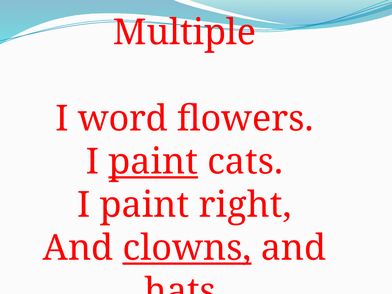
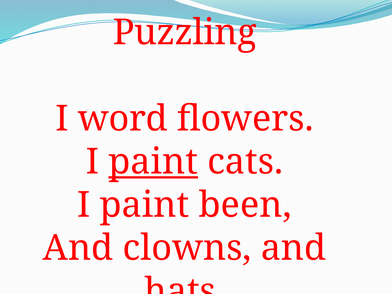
Multiple: Multiple -> Puzzling
right: right -> been
clowns underline: present -> none
